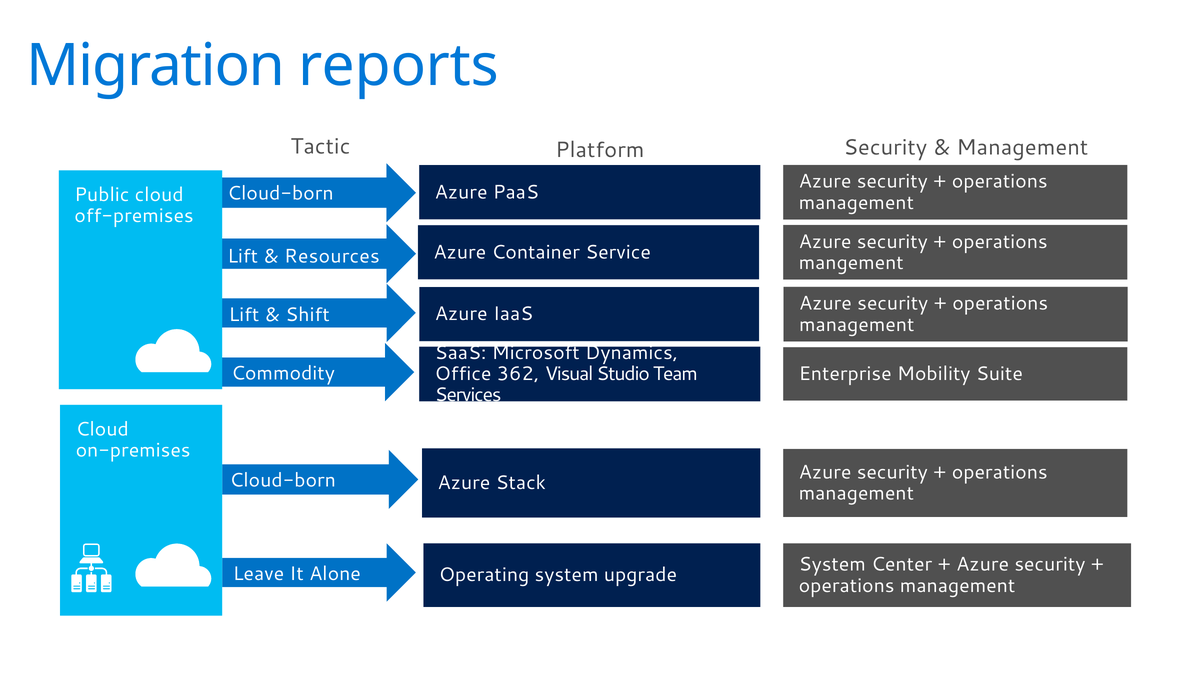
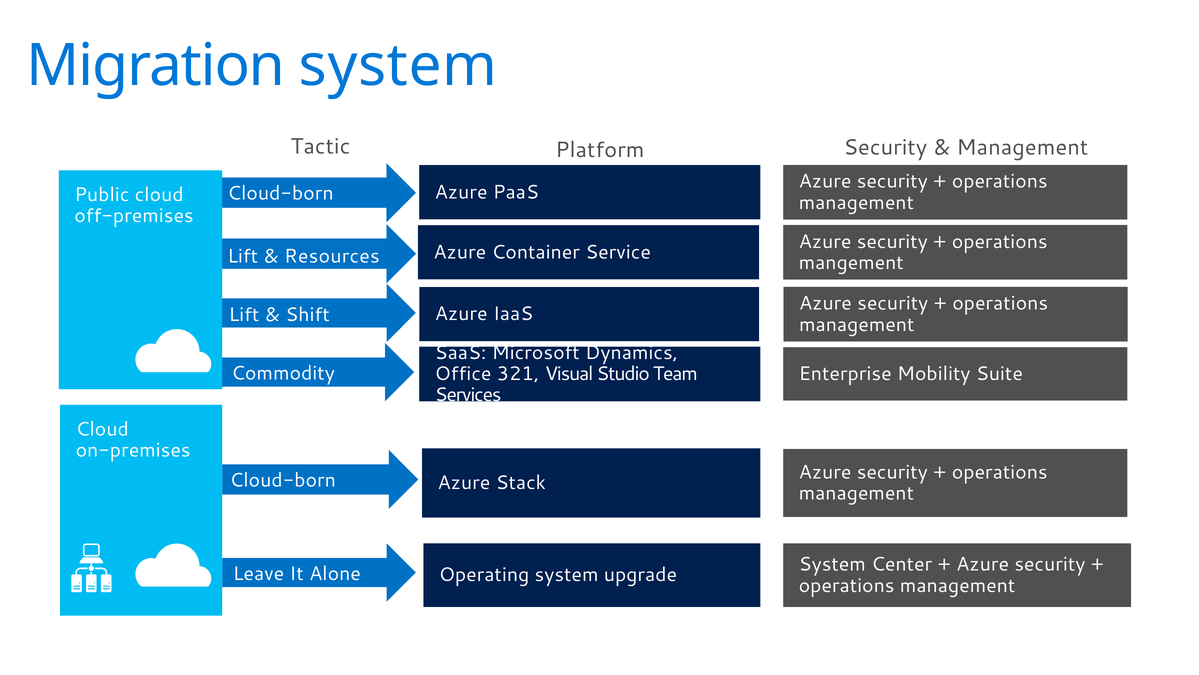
Migration reports: reports -> system
362: 362 -> 321
